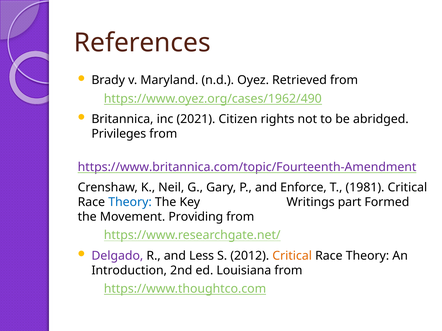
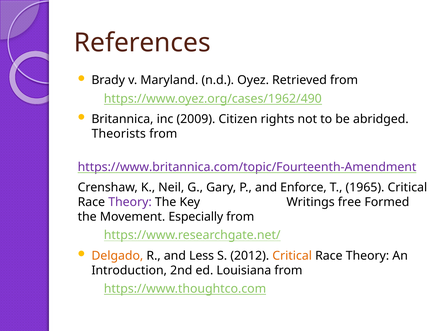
2021: 2021 -> 2009
Privileges: Privileges -> Theorists
1981: 1981 -> 1965
Theory at (130, 202) colour: blue -> purple
part: part -> free
Providing: Providing -> Especially
Delgado colour: purple -> orange
